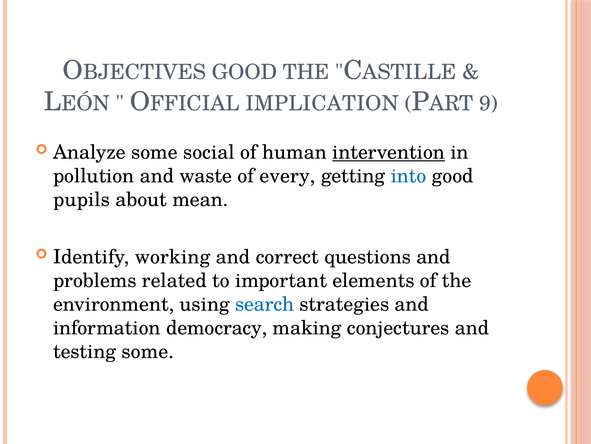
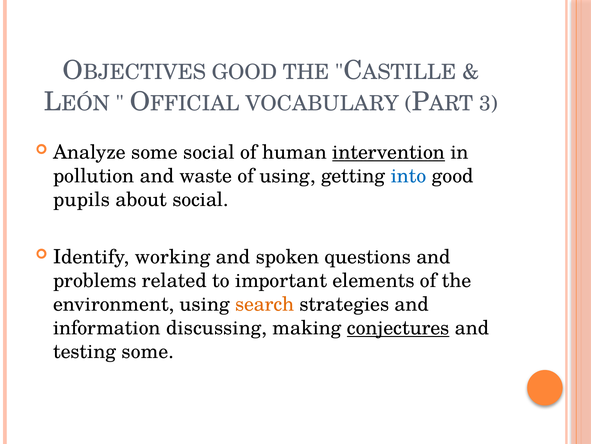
IMPLICATION: IMPLICATION -> VOCABULARY
9: 9 -> 3
of every: every -> using
about mean: mean -> social
correct: correct -> spoken
search colour: blue -> orange
democracy: democracy -> discussing
conjectures underline: none -> present
